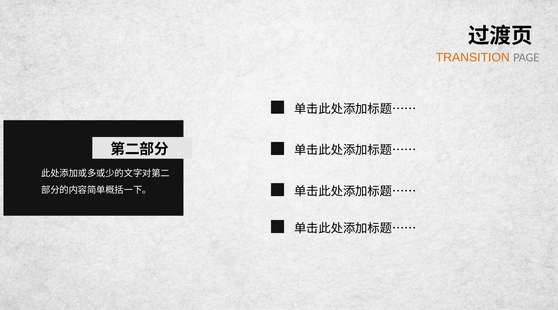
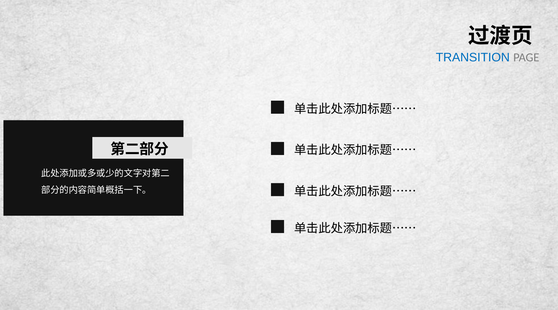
TRANSITION colour: orange -> blue
